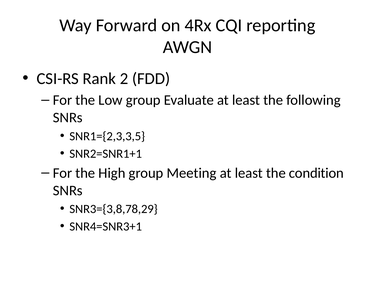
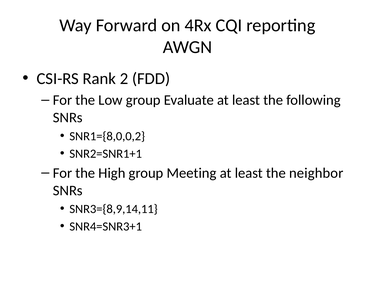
SNR1={2,3,3,5: SNR1={2,3,3,5 -> SNR1={8,0,0,2
condition: condition -> neighbor
SNR3={3,8,78,29: SNR3={3,8,78,29 -> SNR3={8,9,14,11
